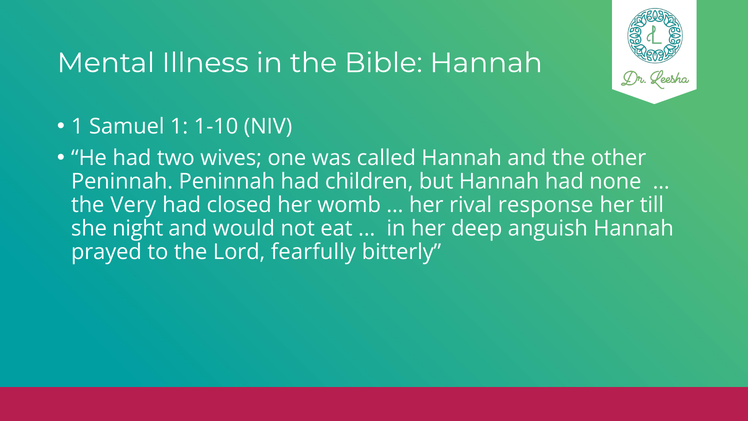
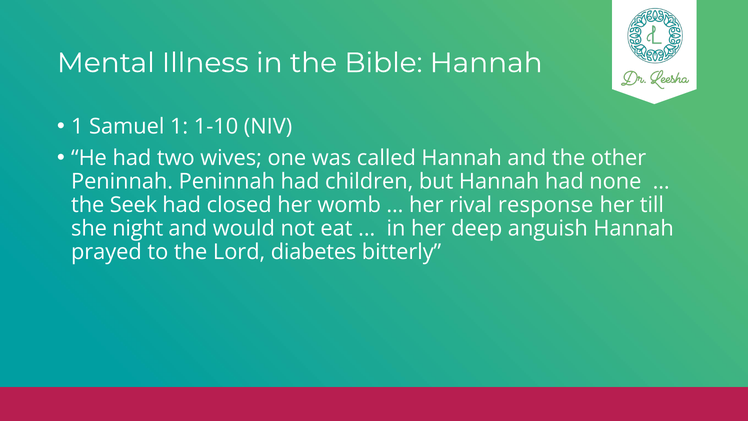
Very: Very -> Seek
fearfully: fearfully -> diabetes
